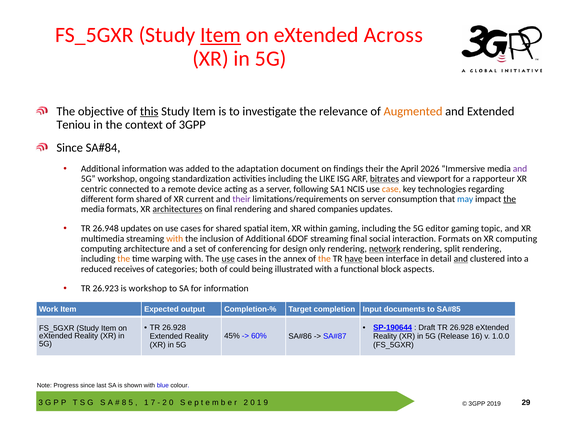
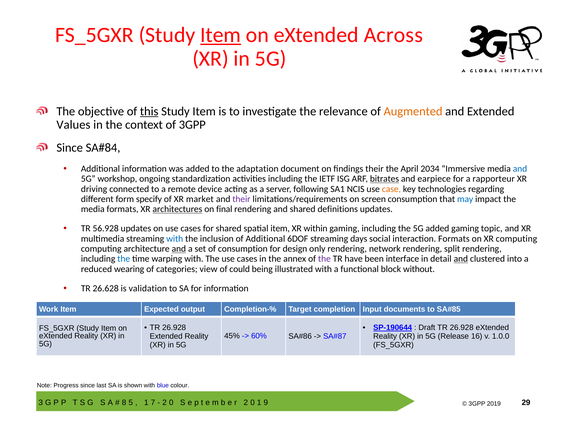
Teniou: Teniou -> Values
2026: 2026 -> 2034
and at (520, 169) colour: purple -> blue
LIKE: LIKE -> IETF
viewport: viewport -> earpiece
centric: centric -> driving
form shared: shared -> specify
current: current -> market
on server: server -> screen
the at (510, 199) underline: present -> none
companies: companies -> definitions
26.948: 26.948 -> 56.928
5G editor: editor -> added
with at (175, 239) colour: orange -> blue
streaming final: final -> days
and at (179, 249) underline: none -> present
of conferencing: conferencing -> consumption
network underline: present -> none
the at (124, 259) colour: orange -> blue
use at (228, 259) underline: present -> none
the at (324, 259) colour: orange -> purple
have underline: present -> none
receives: receives -> wearing
both: both -> view
aspects: aspects -> without
26.923: 26.923 -> 26.628
is workshop: workshop -> validation
